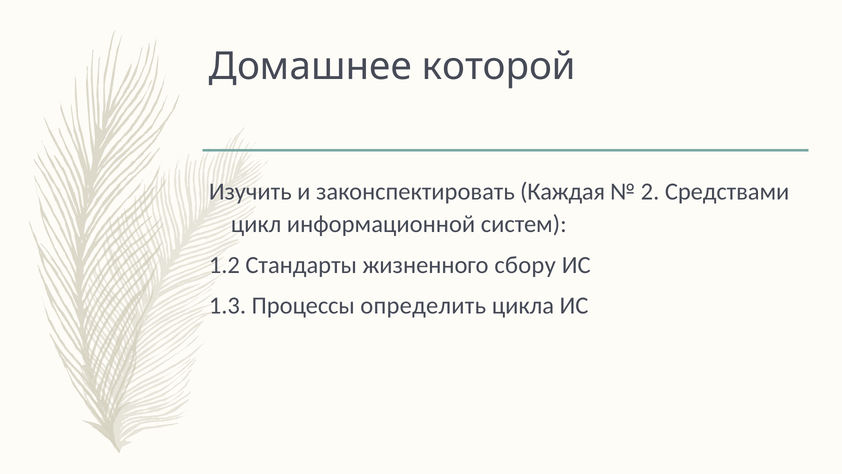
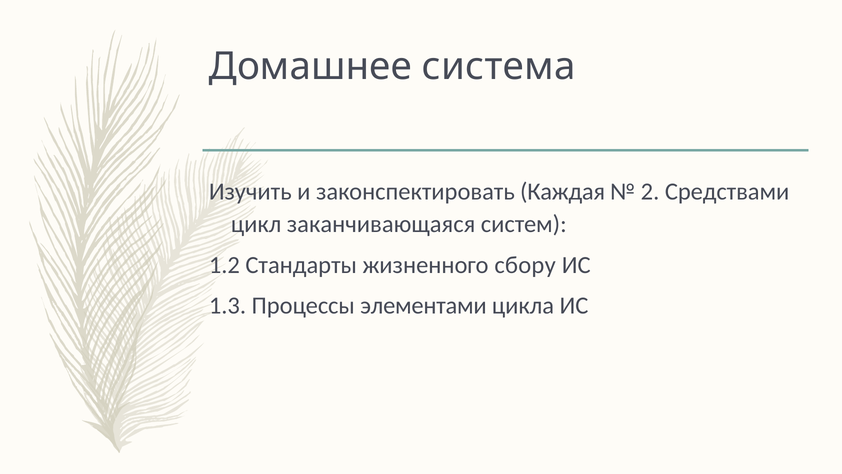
которой: которой -> система
информационной: информационной -> заканчивающаяся
определить: определить -> элементами
